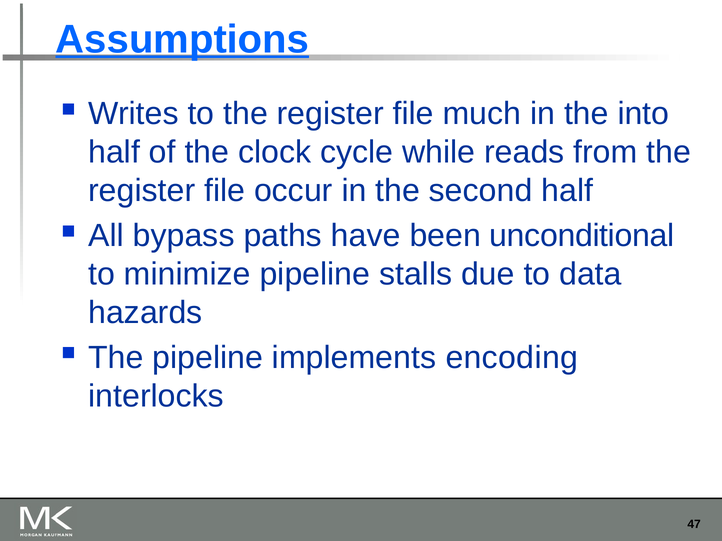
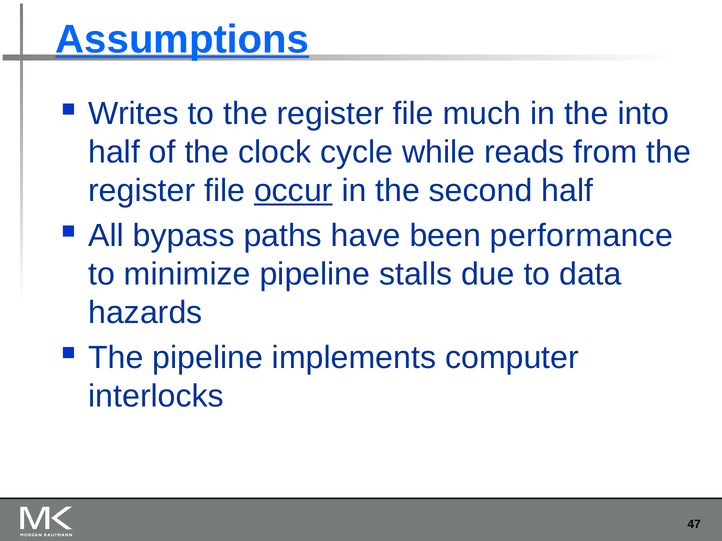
occur underline: none -> present
unconditional: unconditional -> performance
encoding: encoding -> computer
